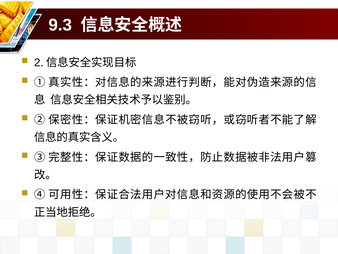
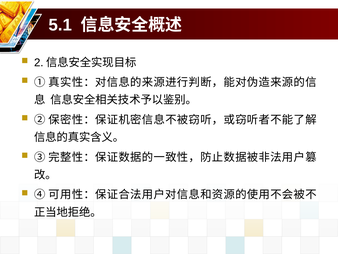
9.3: 9.3 -> 5.1
